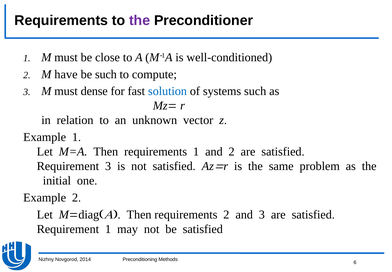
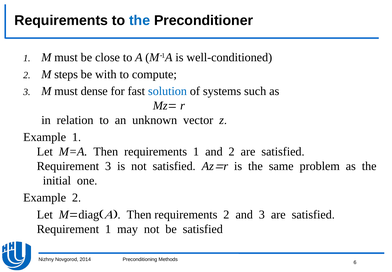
the at (140, 20) colour: purple -> blue
have: have -> steps
be such: such -> with
